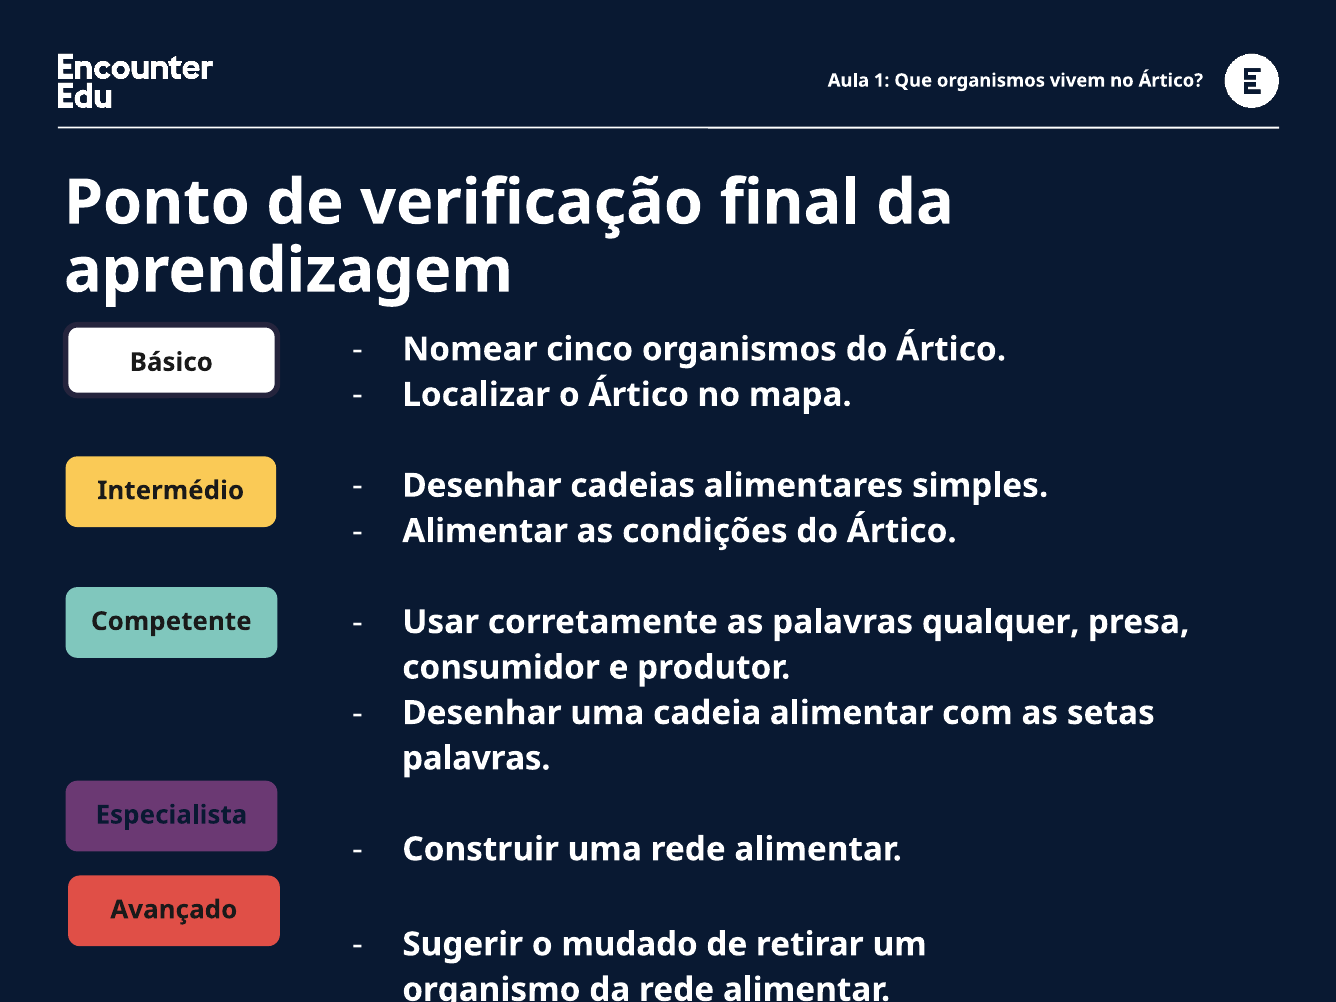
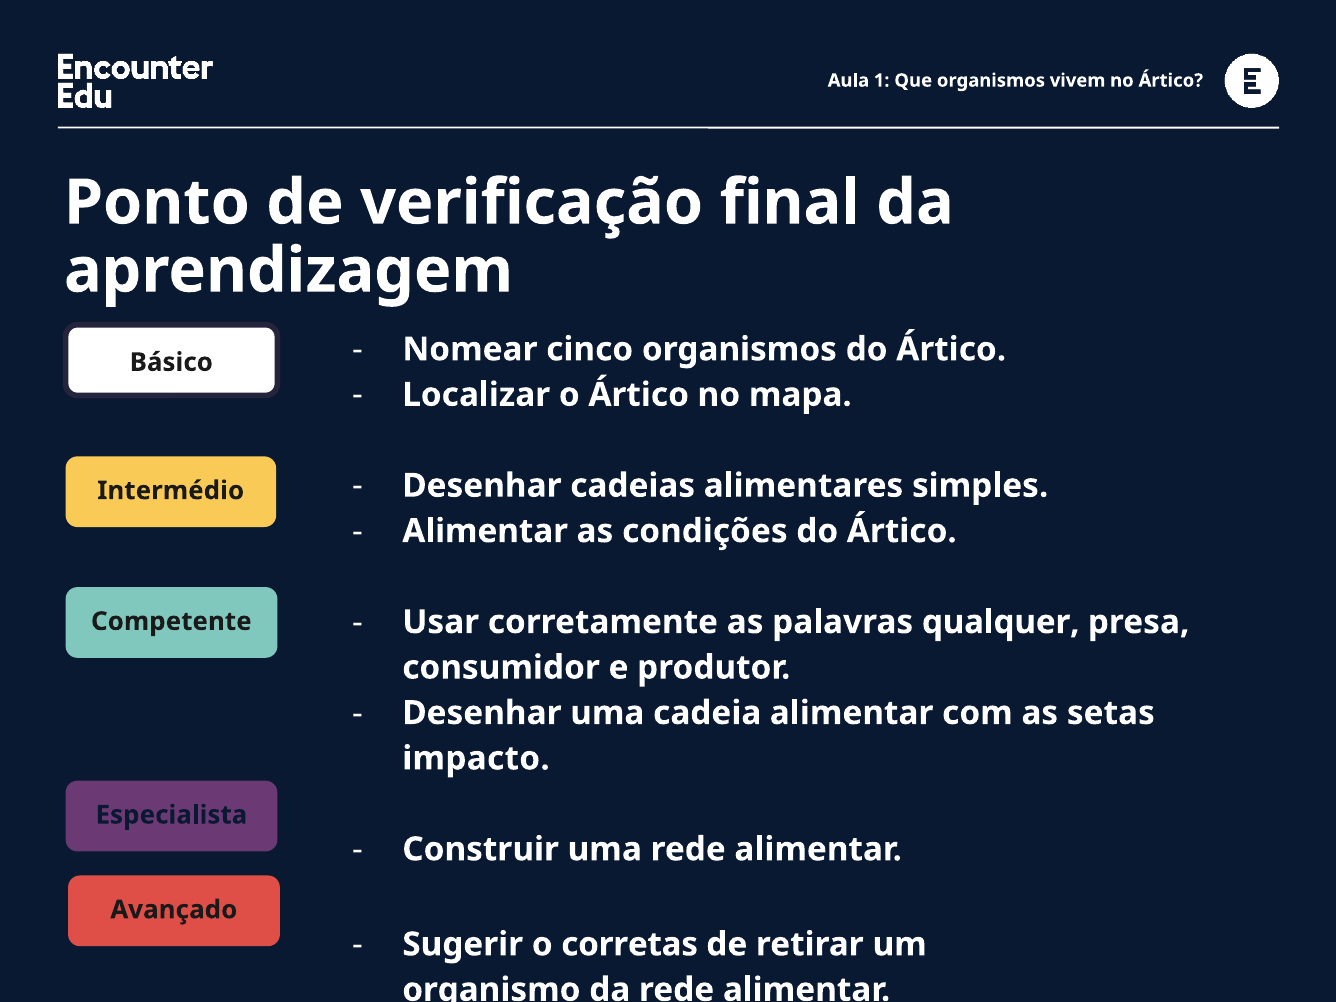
palavras at (476, 758): palavras -> impacto
mudado: mudado -> corretas
